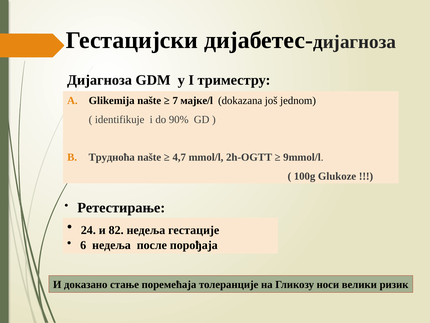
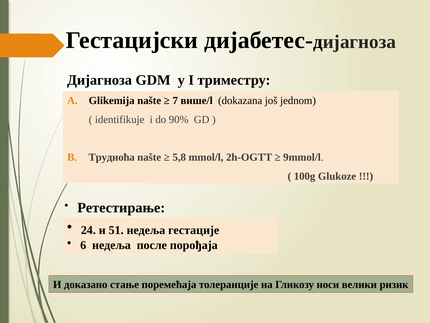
мајке/l: мајке/l -> више/l
4,7: 4,7 -> 5,8
82: 82 -> 51
